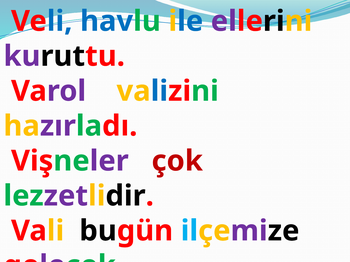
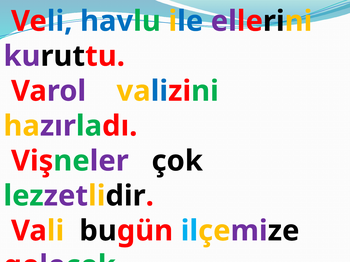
çok at (177, 161) colour: red -> black
